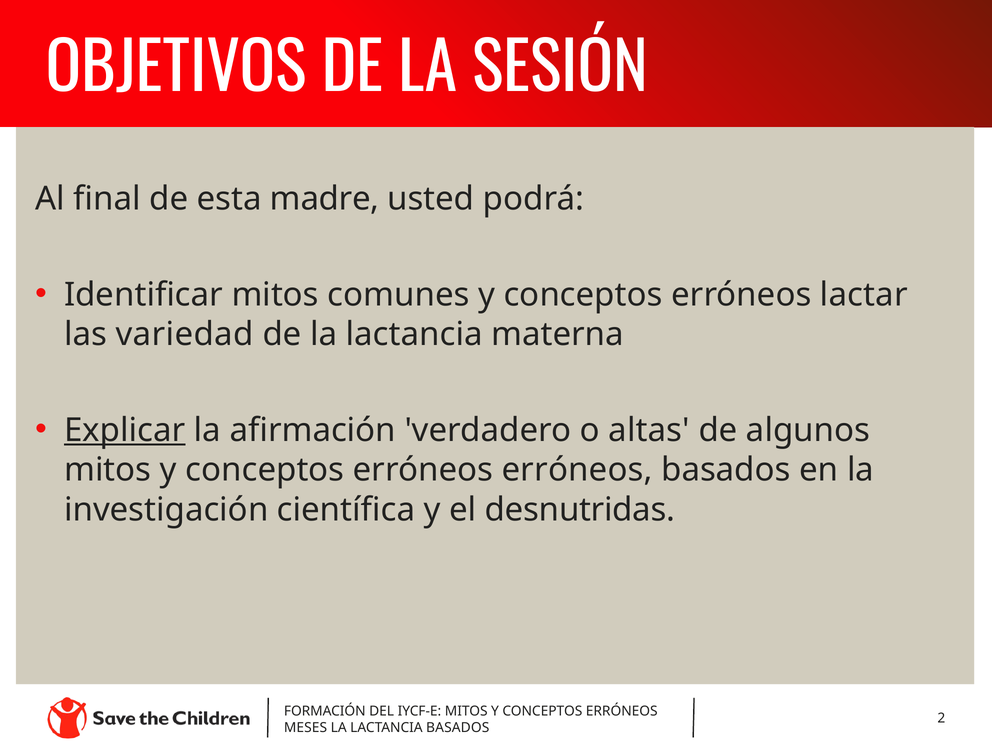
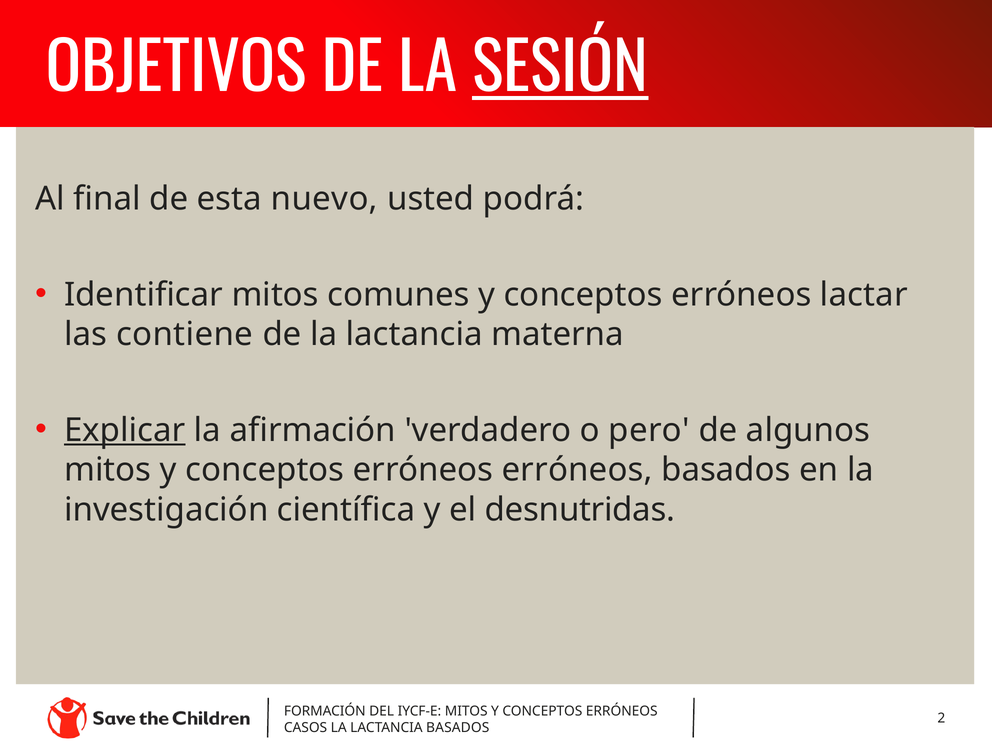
SESIÓN underline: none -> present
madre: madre -> nuevo
variedad: variedad -> contiene
altas: altas -> pero
MESES: MESES -> CASOS
